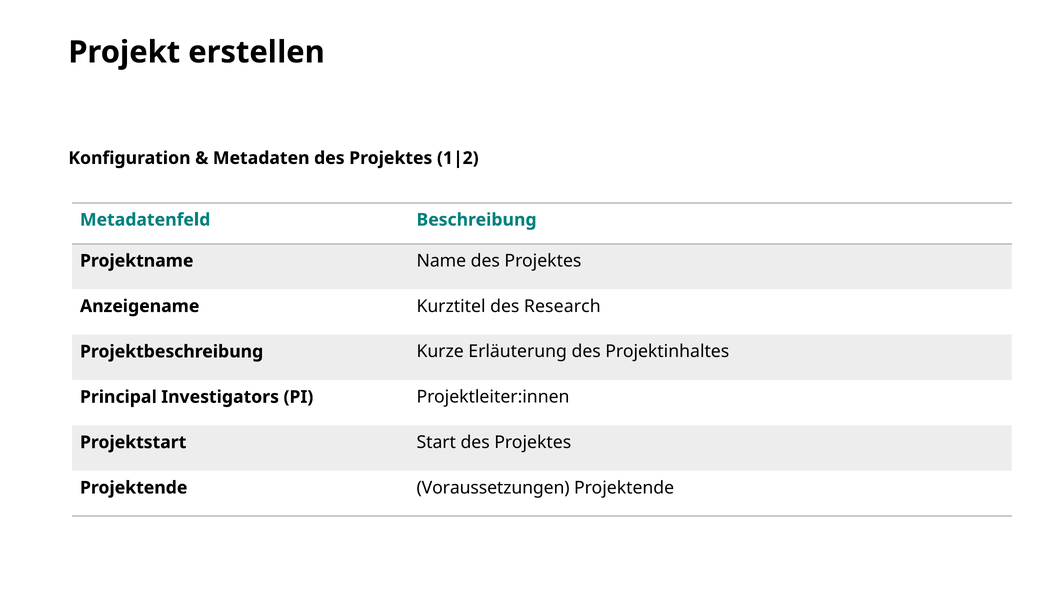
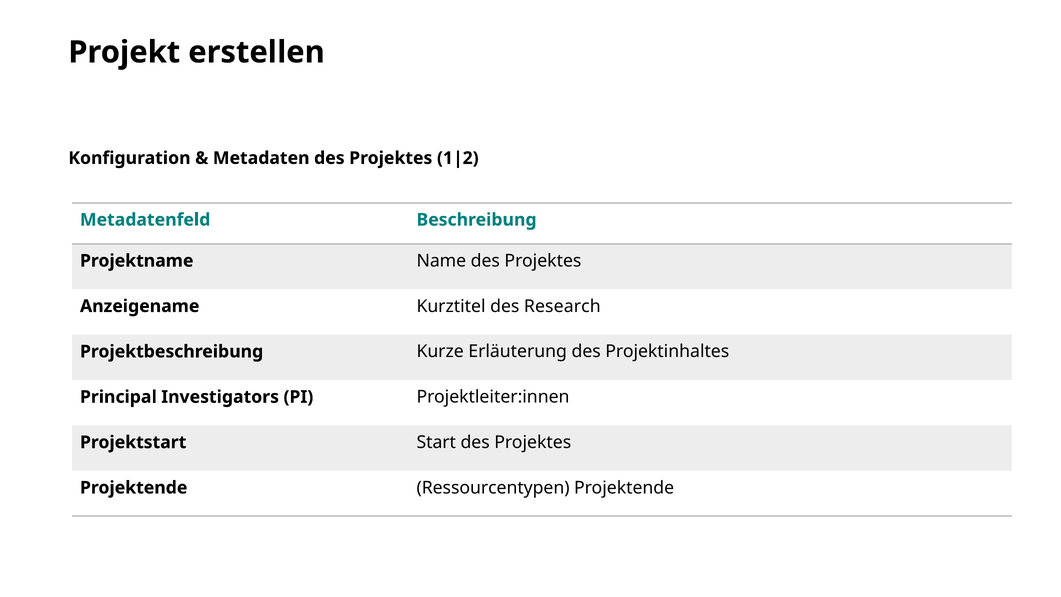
Voraussetzungen: Voraussetzungen -> Ressourcentypen
